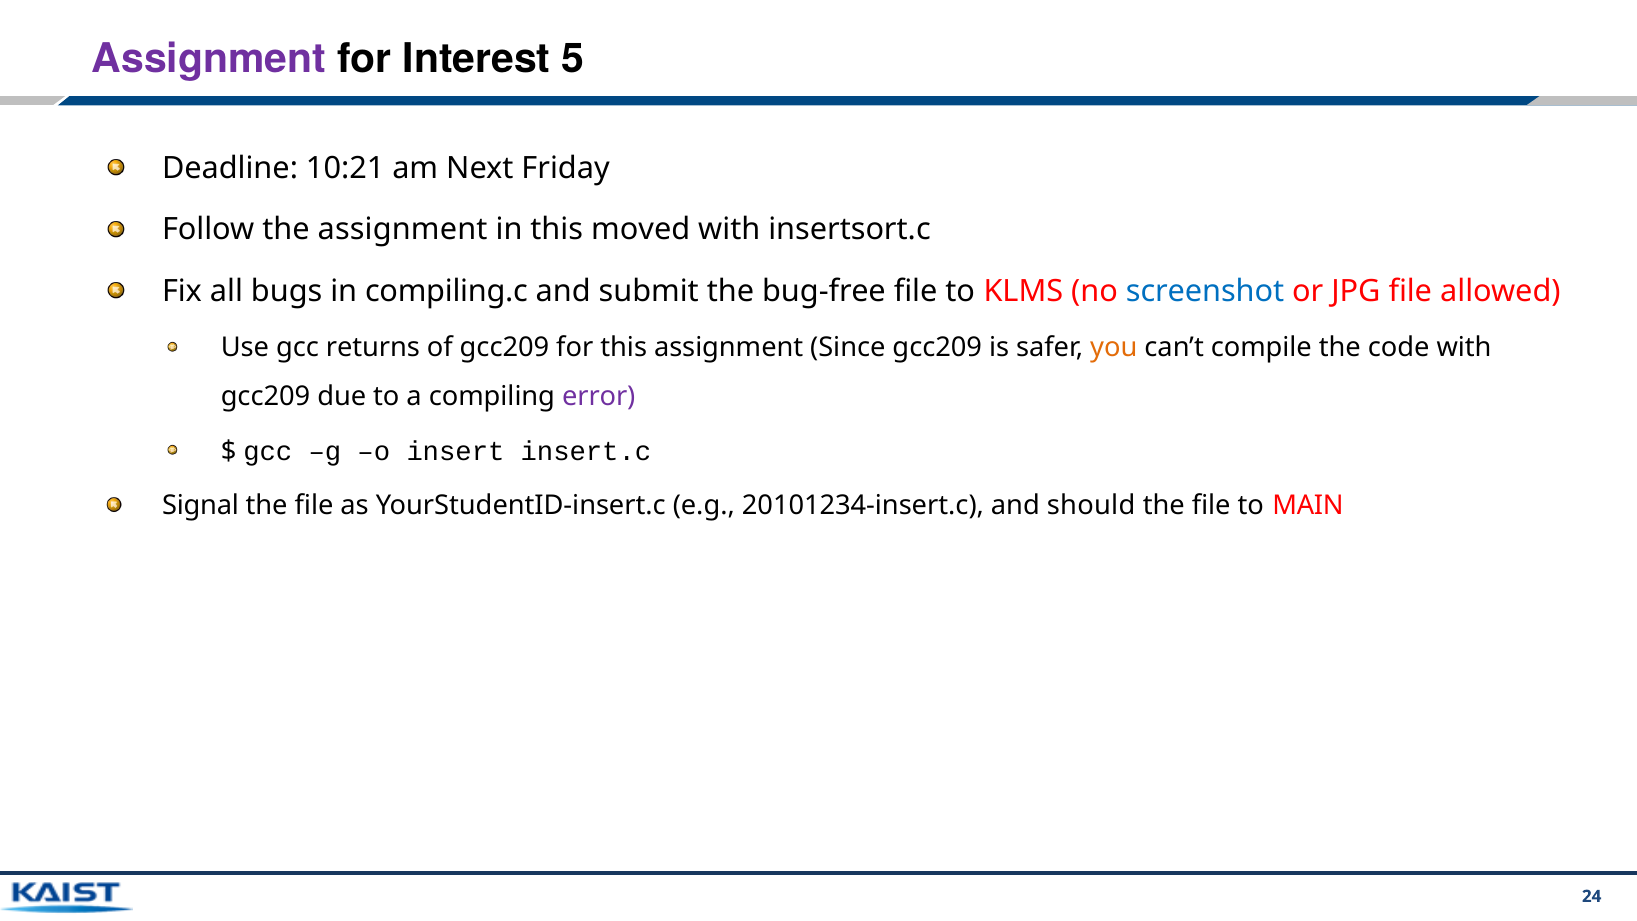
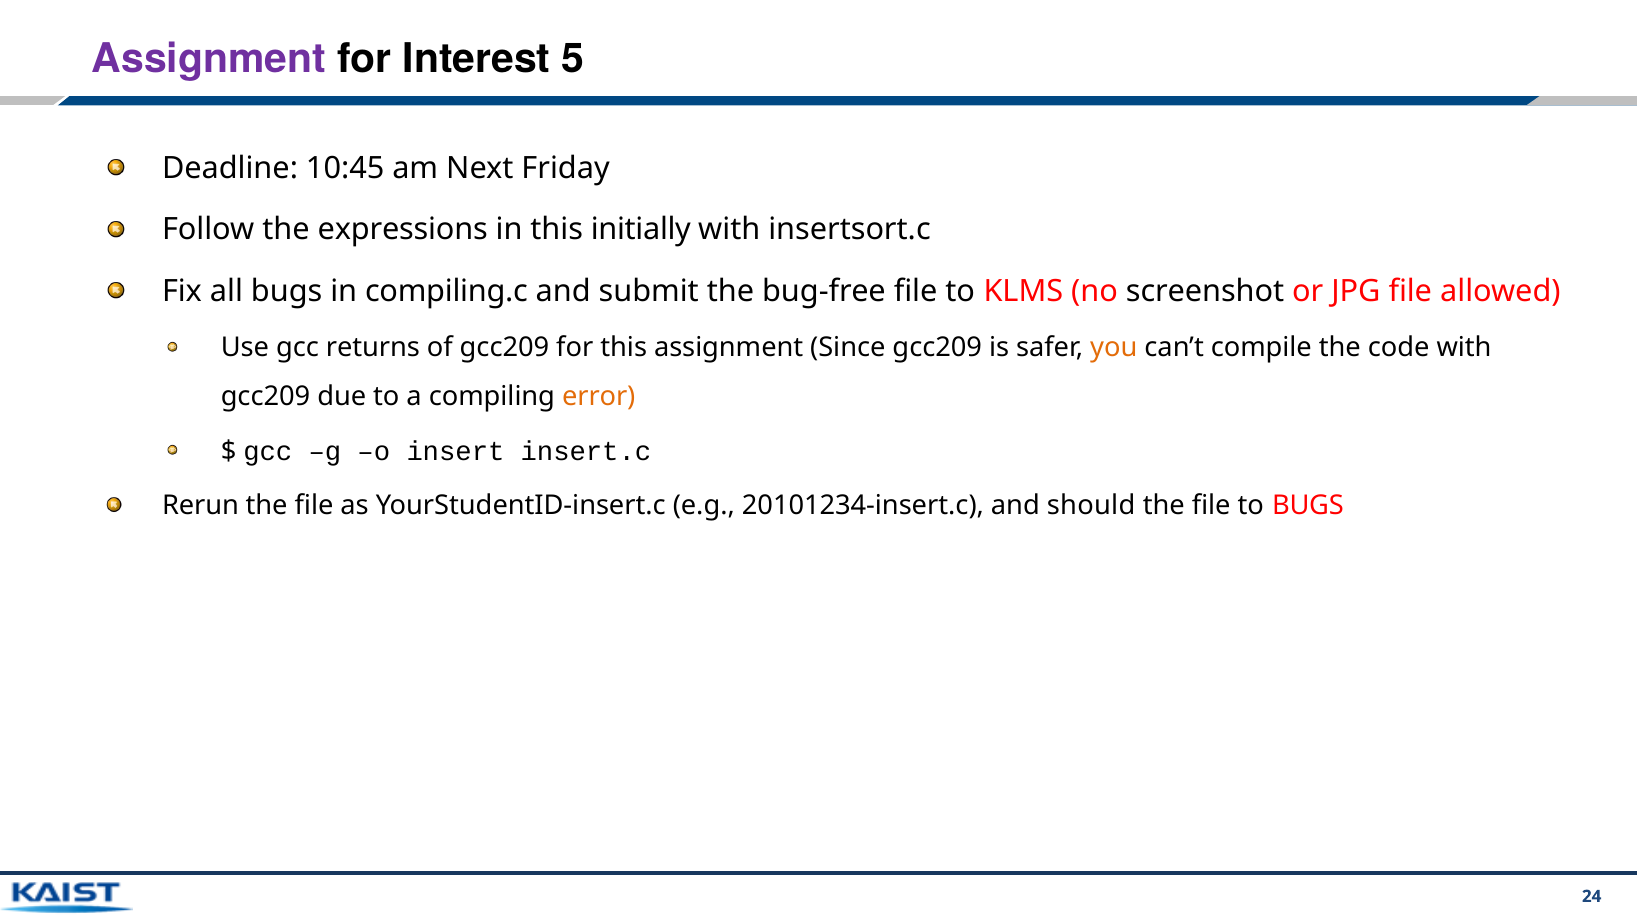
10:21: 10:21 -> 10:45
the assignment: assignment -> expressions
moved: moved -> initially
screenshot colour: blue -> black
error colour: purple -> orange
Signal: Signal -> Rerun
to MAIN: MAIN -> BUGS
